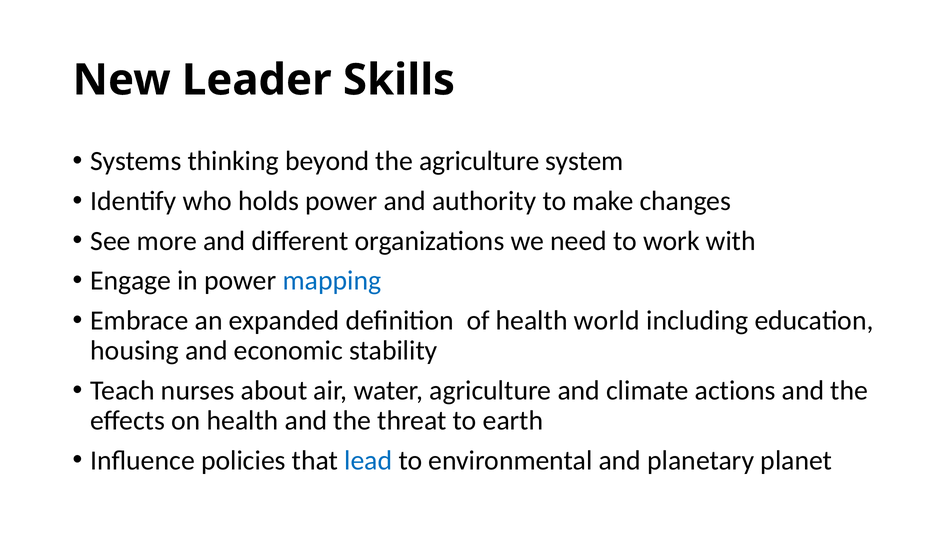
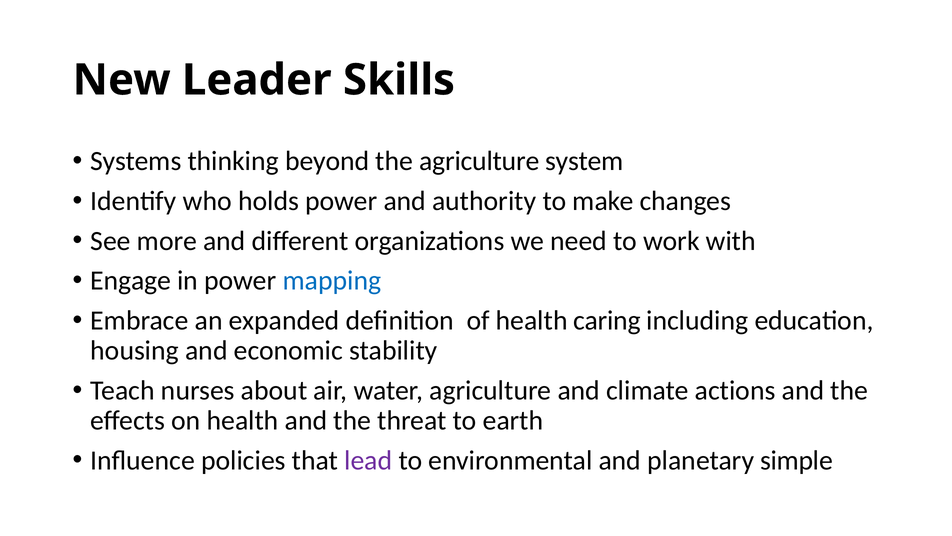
world: world -> caring
lead colour: blue -> purple
planet: planet -> simple
